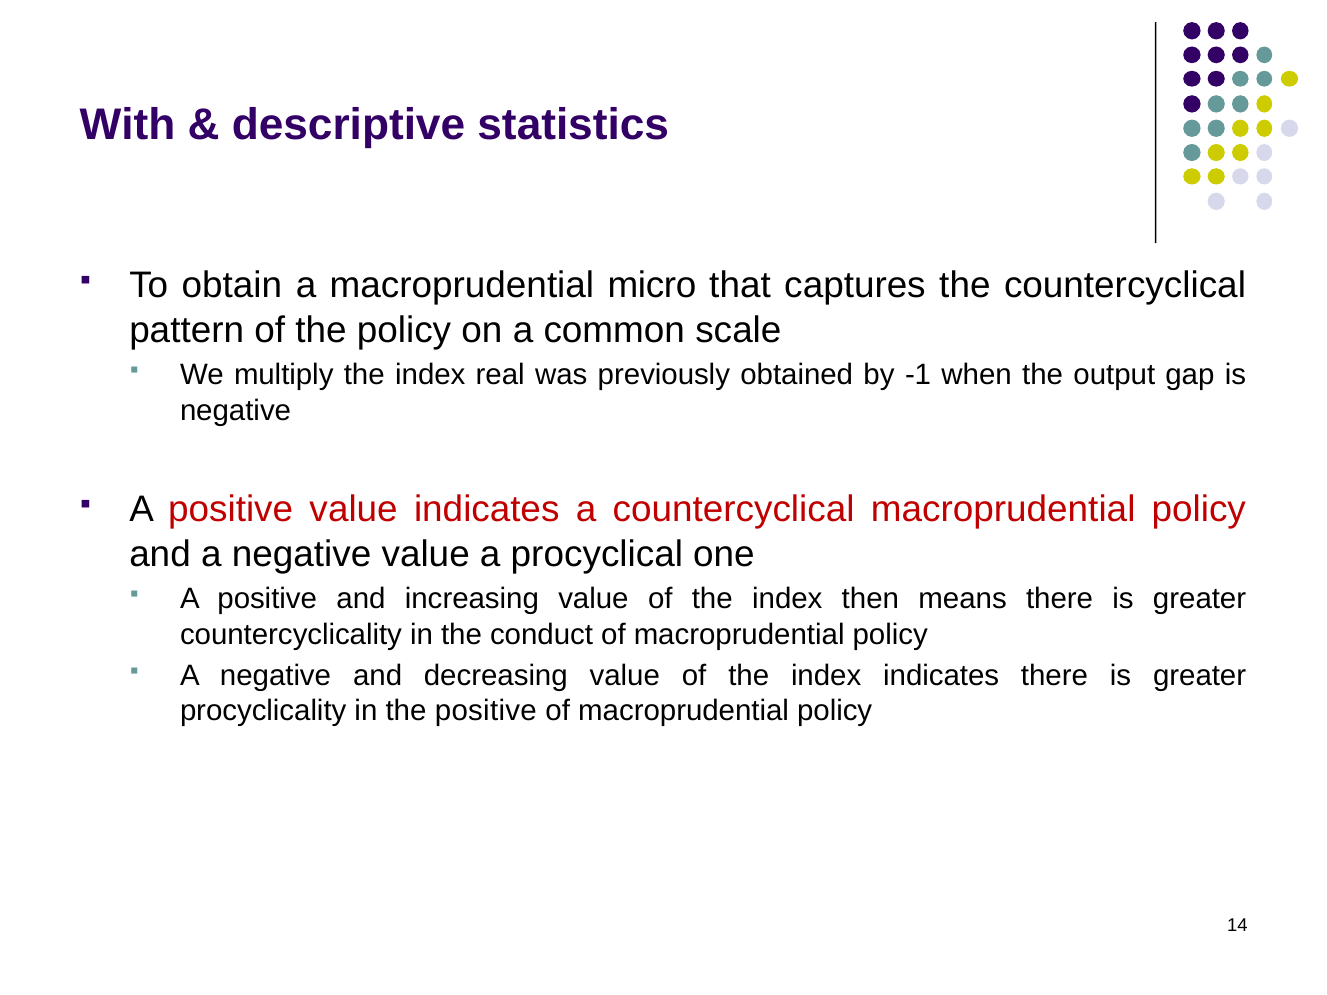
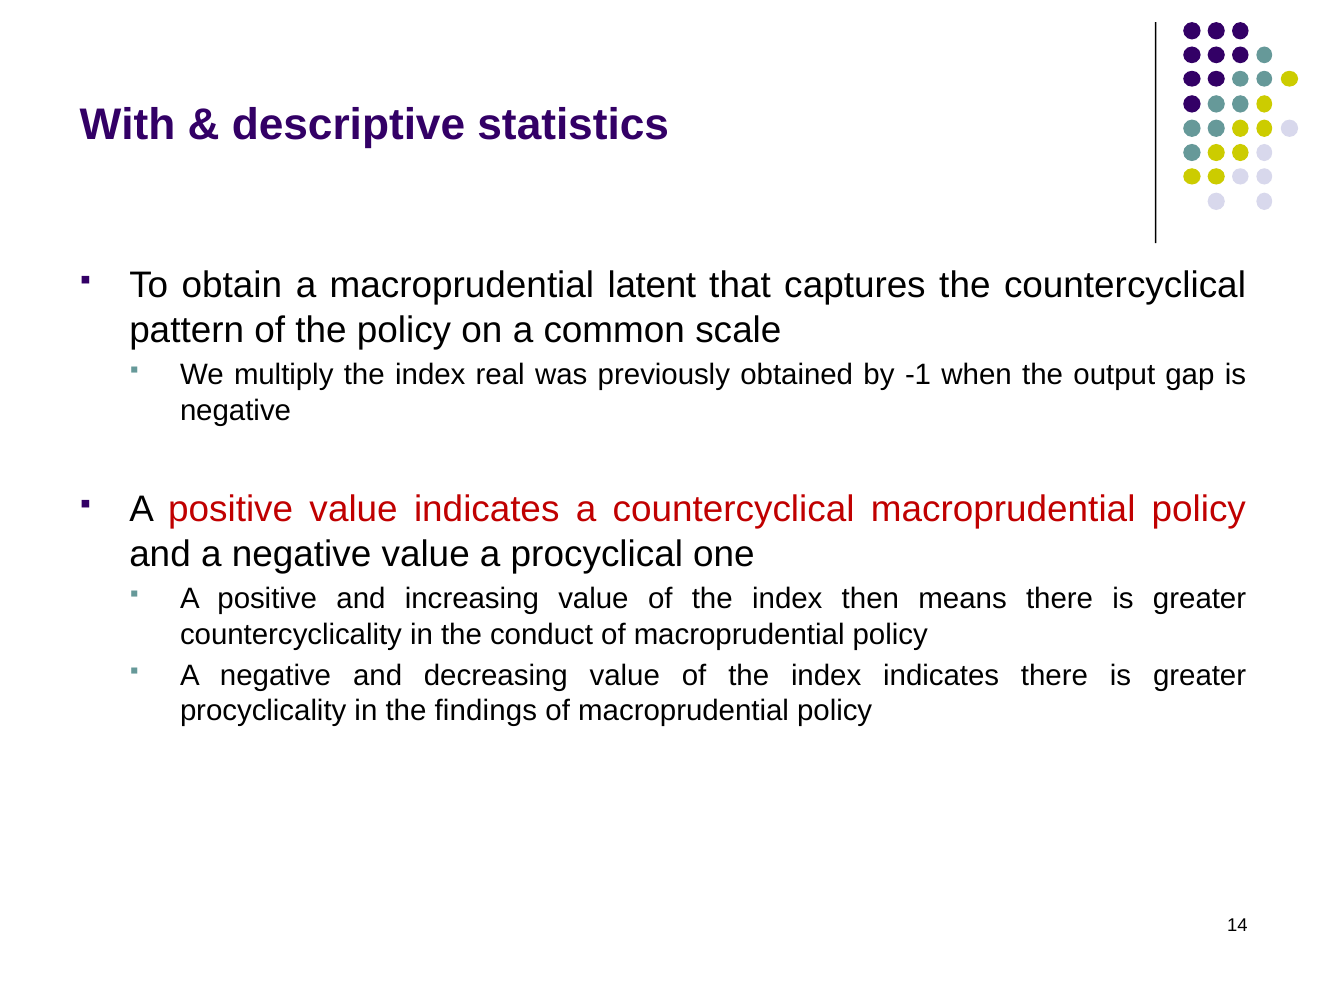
micro: micro -> latent
the positive: positive -> findings
